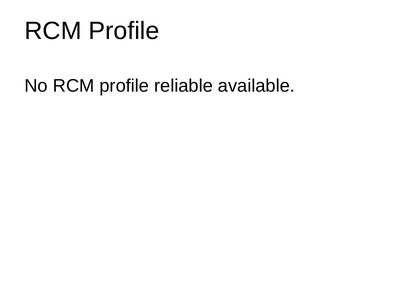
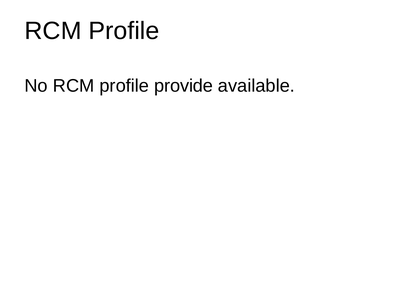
reliable: reliable -> provide
